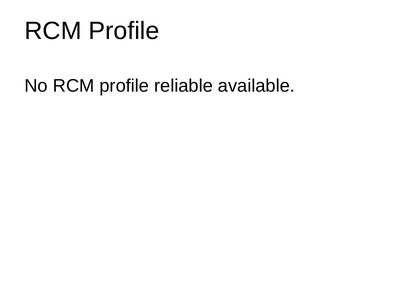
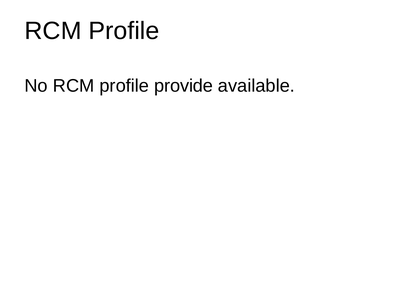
reliable: reliable -> provide
